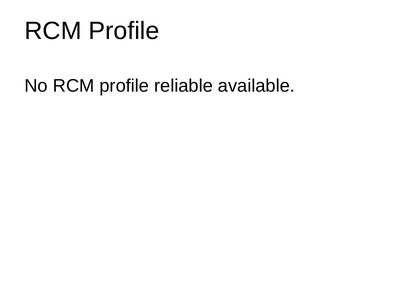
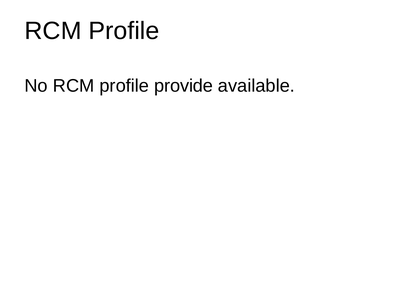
reliable: reliable -> provide
